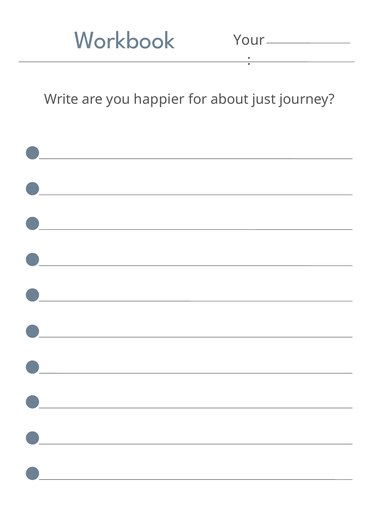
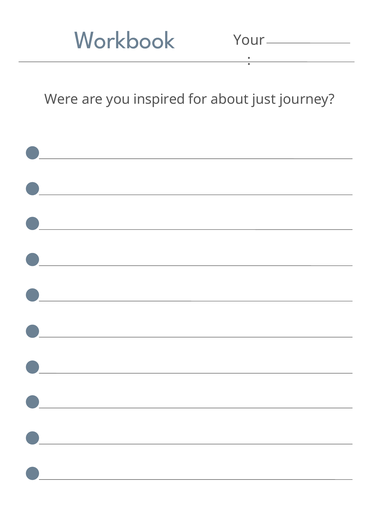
Write: Write -> Were
happier: happier -> inspired
